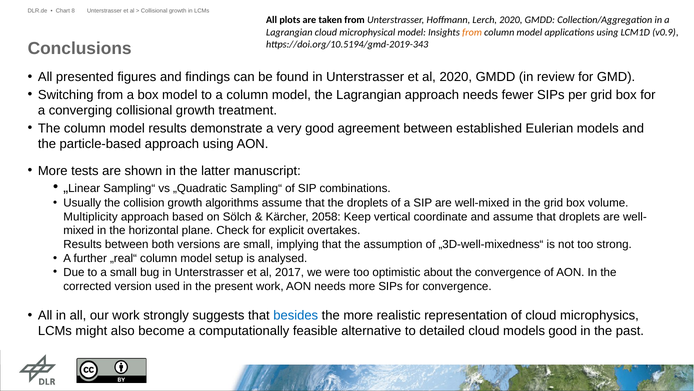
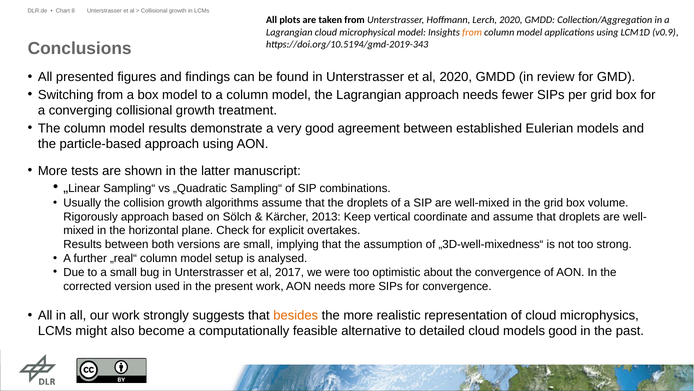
Multiplicity: Multiplicity -> Rigorously
2058: 2058 -> 2013
besides colour: blue -> orange
